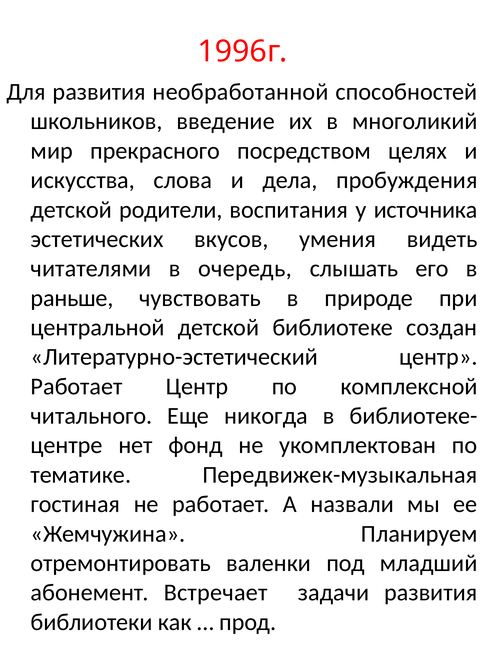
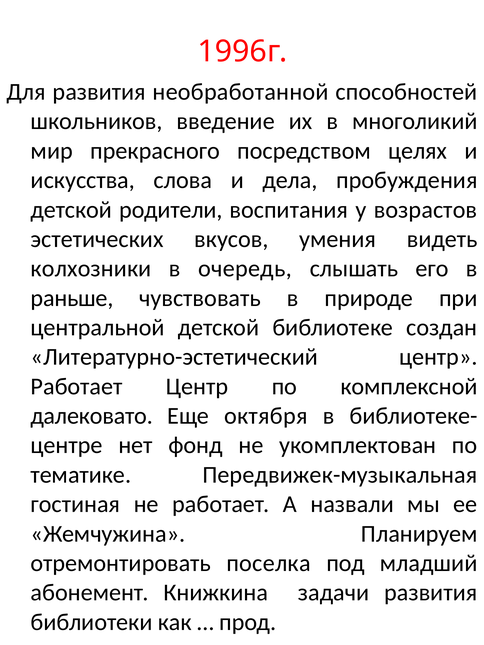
источника: источника -> возрастов
читателями: читателями -> колхозники
читального: читального -> далековато
никогда: никогда -> октября
валенки: валенки -> поселка
Встречает: Встречает -> Книжкина
